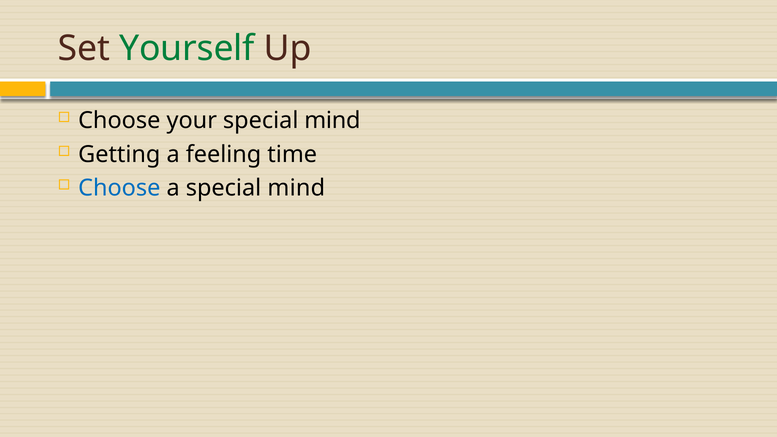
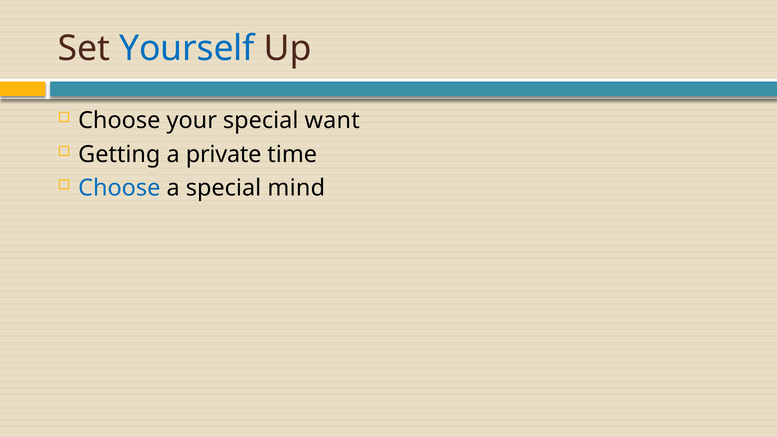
Yourself colour: green -> blue
your special mind: mind -> want
feeling: feeling -> private
